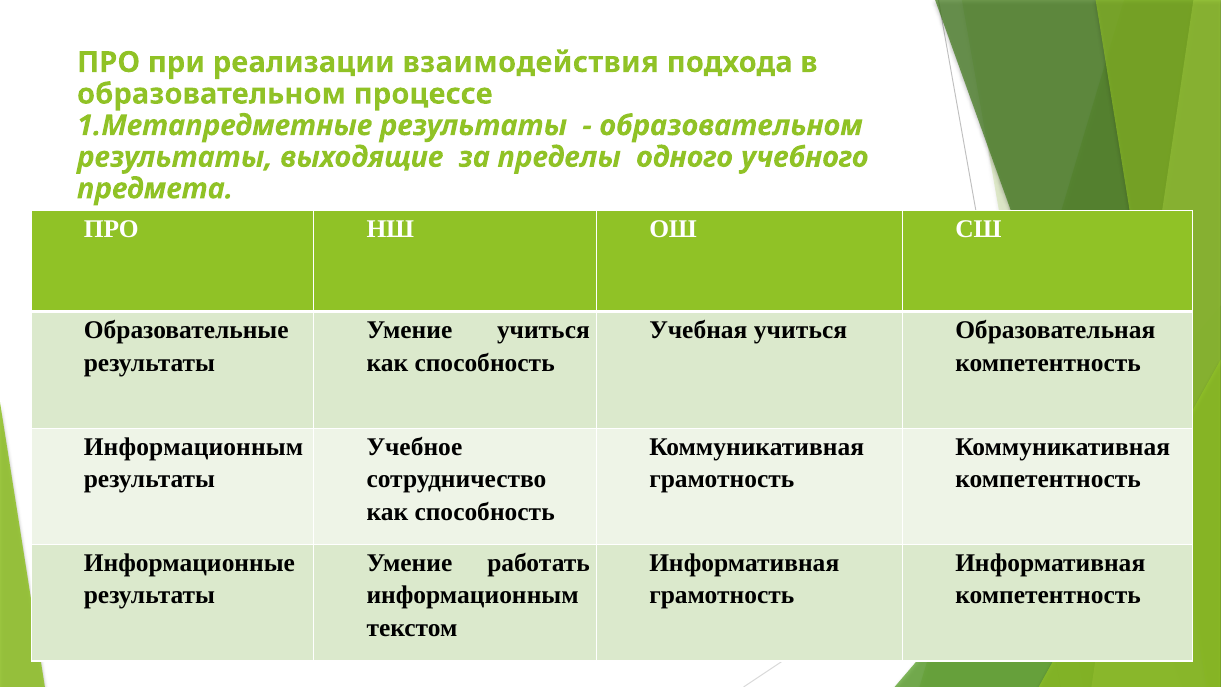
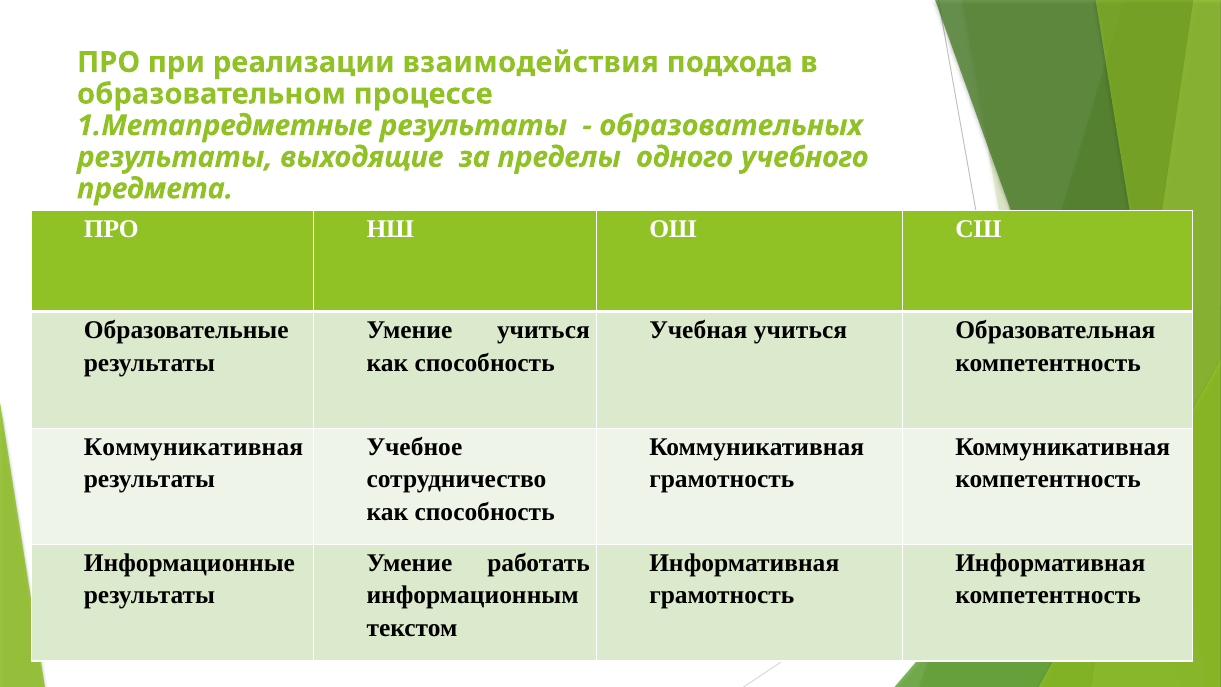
образовательном at (731, 126): образовательном -> образовательных
Информационным at (193, 447): Информационным -> Коммуникативная
